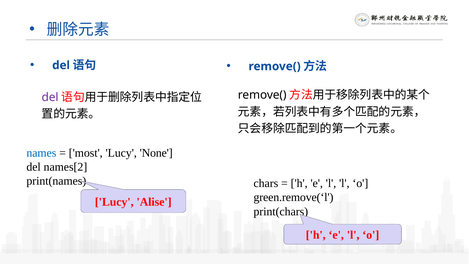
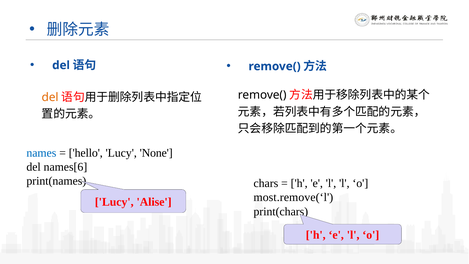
del at (50, 97) colour: purple -> orange
most: most -> hello
names[2: names[2 -> names[6
green.remove(‘l: green.remove(‘l -> most.remove(‘l
